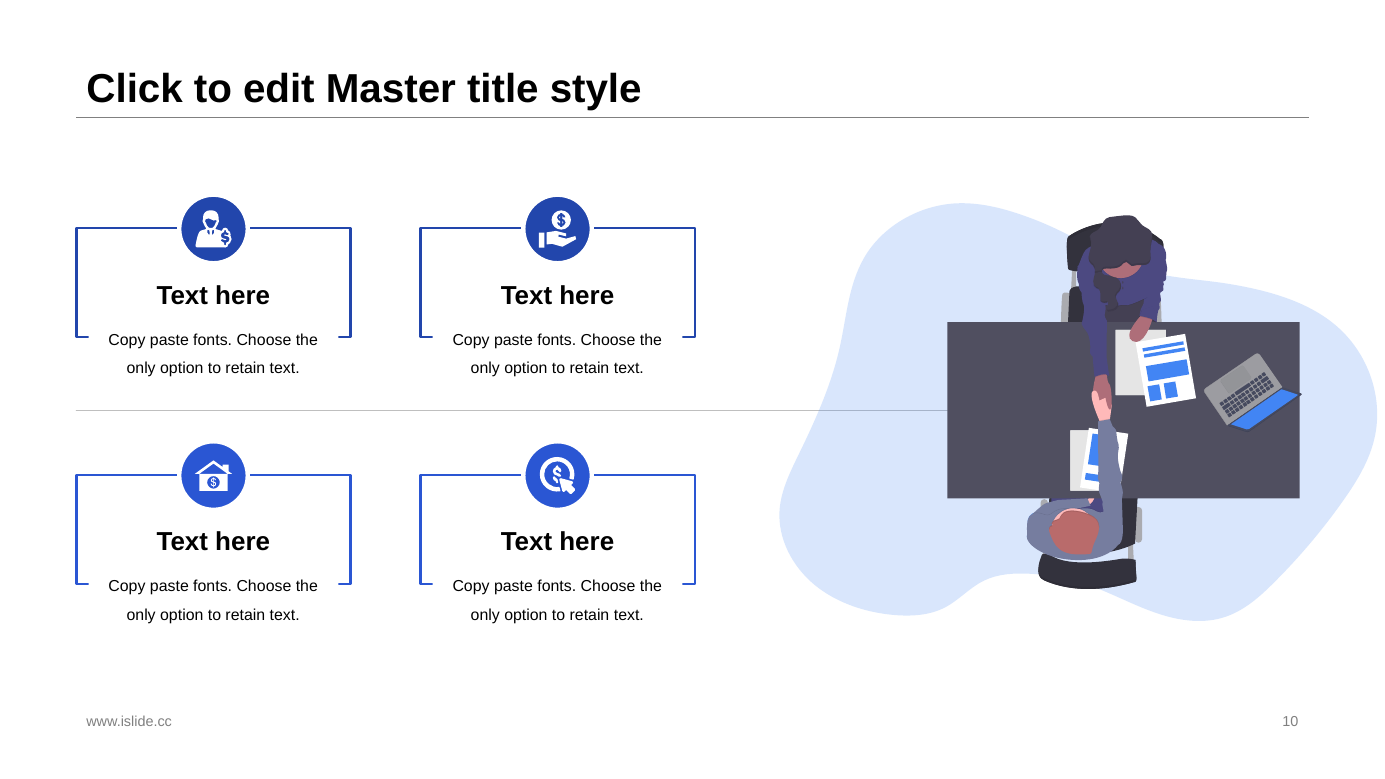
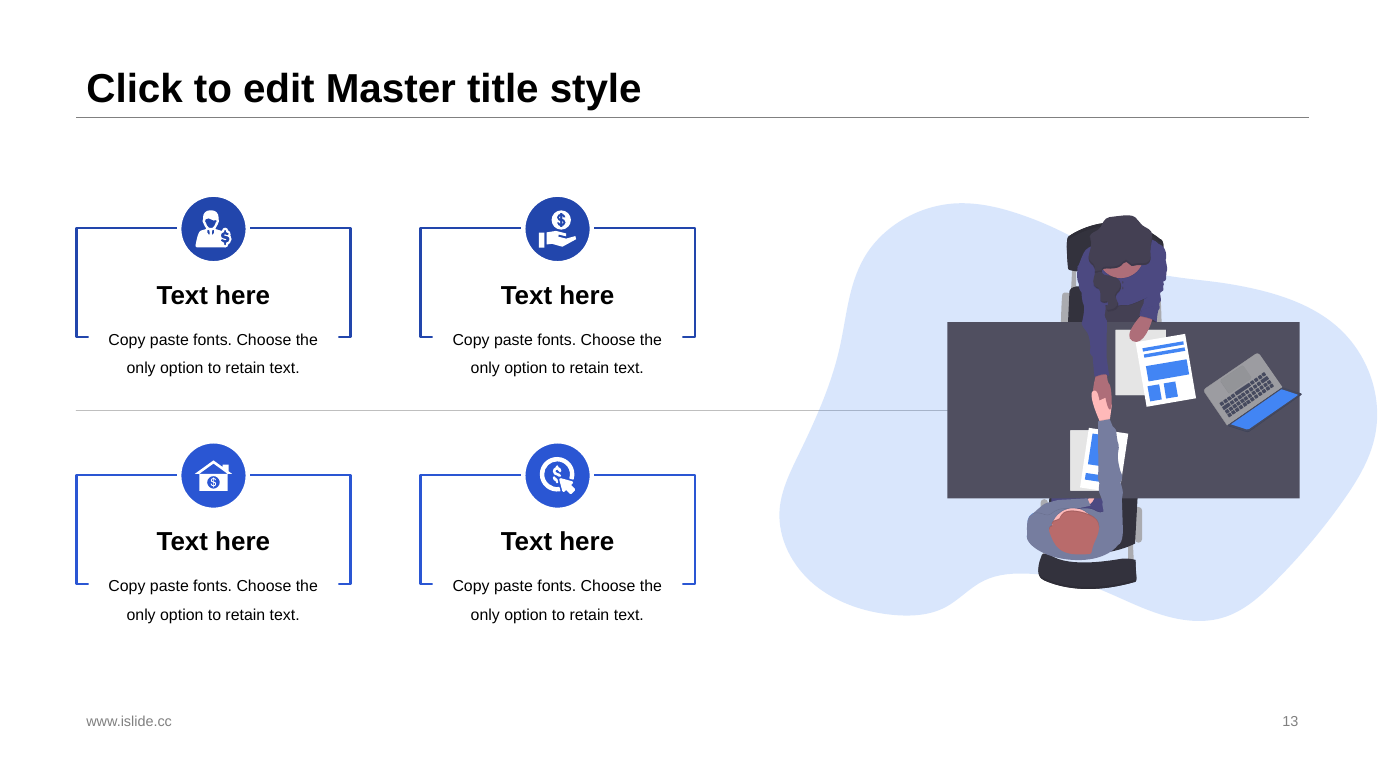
10: 10 -> 13
